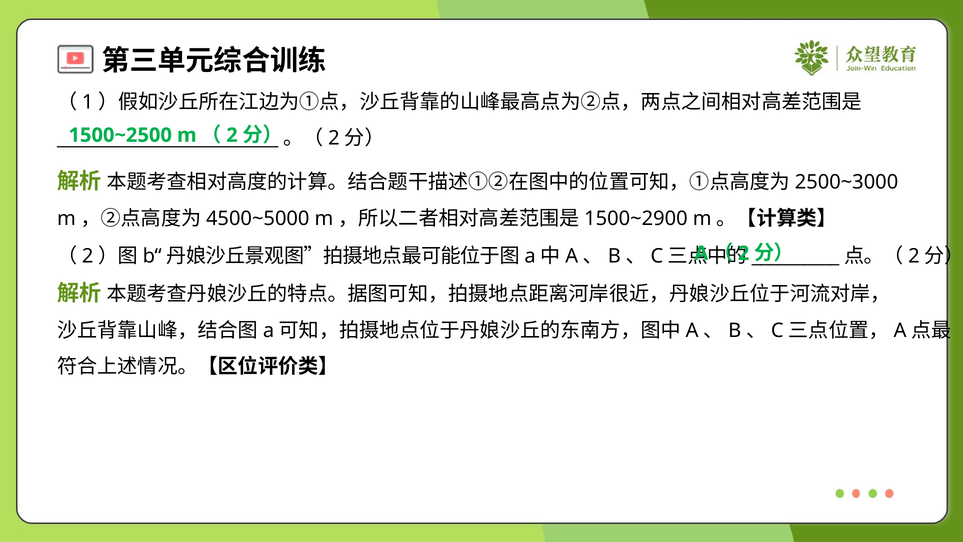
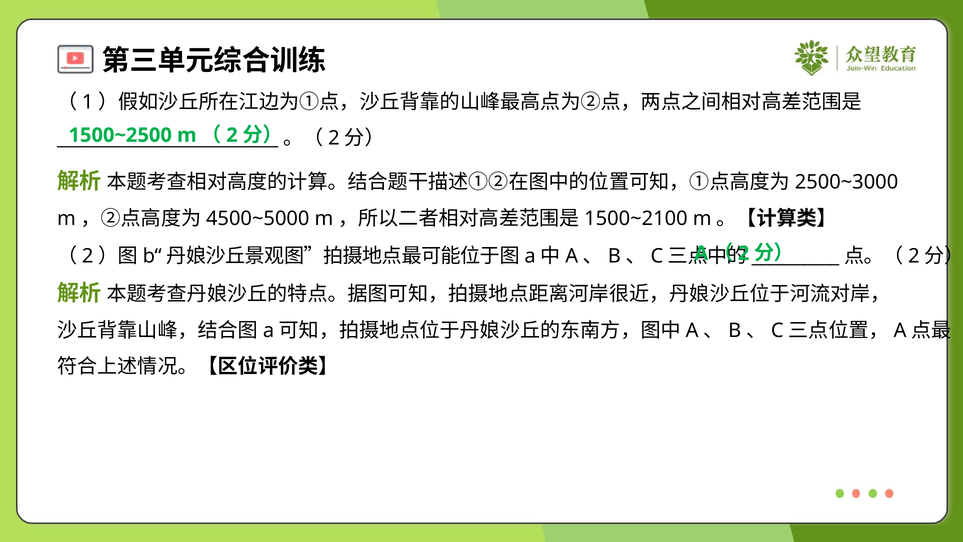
1500~2900: 1500~2900 -> 1500~2100
